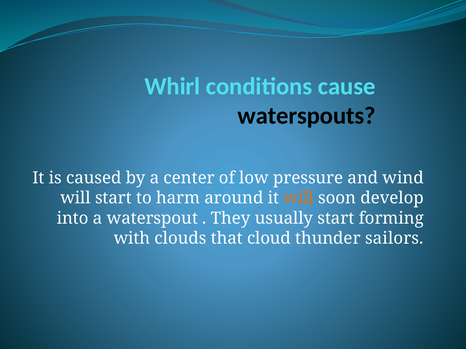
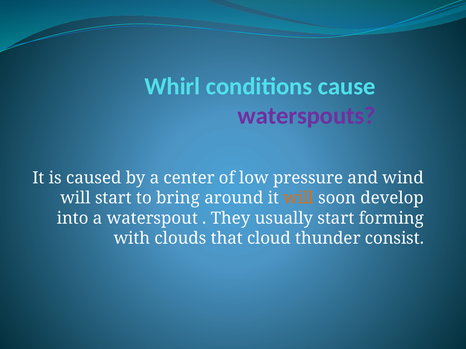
waterspouts colour: black -> purple
harm: harm -> bring
sailors: sailors -> consist
